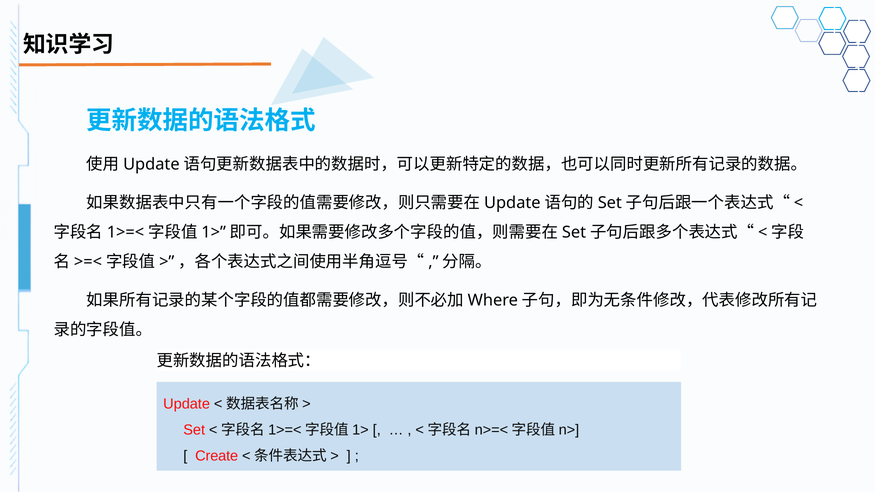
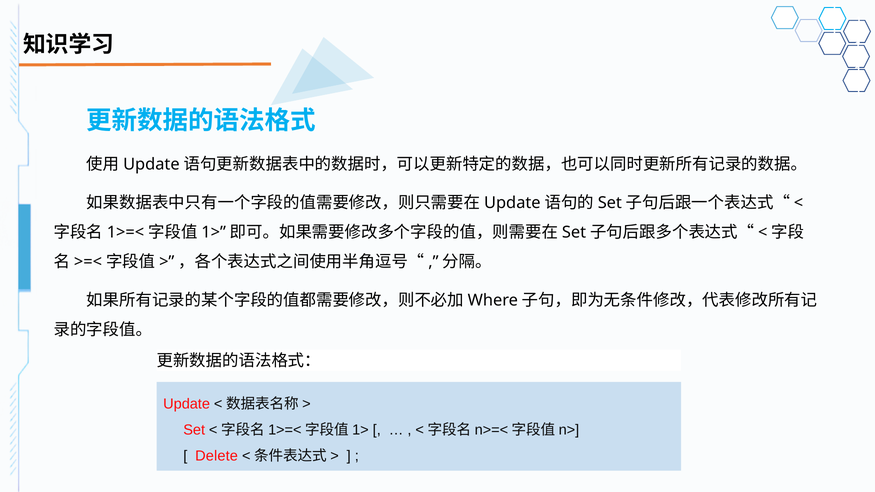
Create: Create -> Delete
